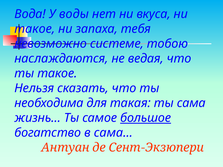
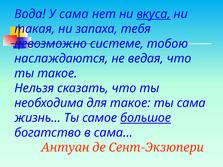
У воды: воды -> сама
вкуса underline: none -> present
такое at (35, 29): такое -> такая
для такая: такая -> такое
